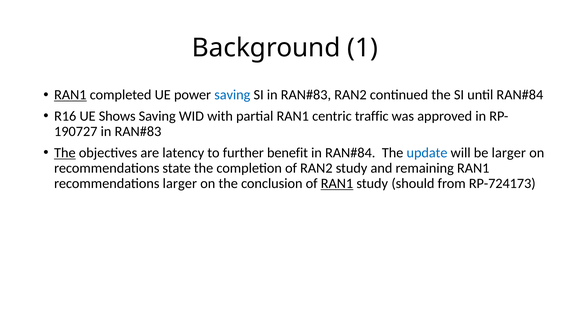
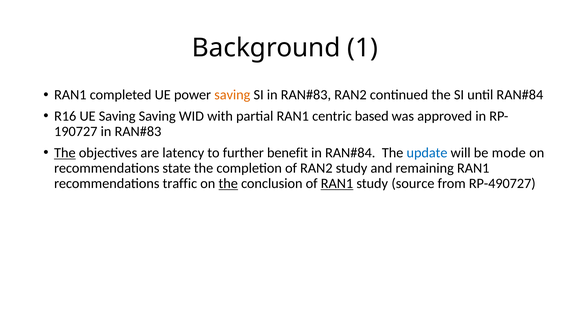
RAN1 at (70, 95) underline: present -> none
saving at (232, 95) colour: blue -> orange
UE Shows: Shows -> Saving
traffic: traffic -> based
be larger: larger -> mode
recommendations larger: larger -> traffic
the at (228, 184) underline: none -> present
should: should -> source
RP-724173: RP-724173 -> RP-490727
